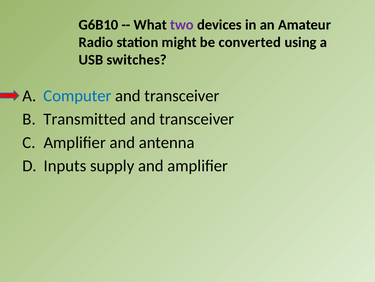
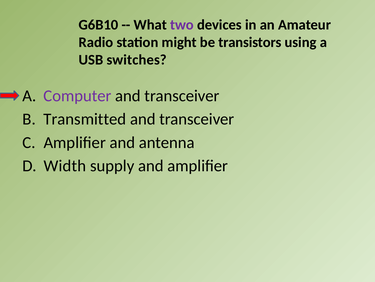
converted: converted -> transistors
Computer colour: blue -> purple
Inputs: Inputs -> Width
